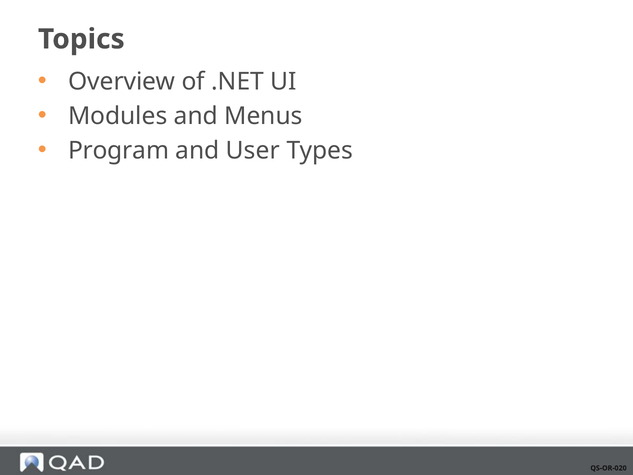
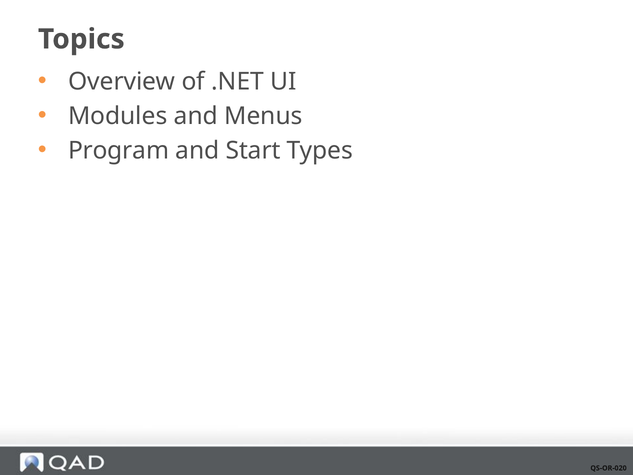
User: User -> Start
